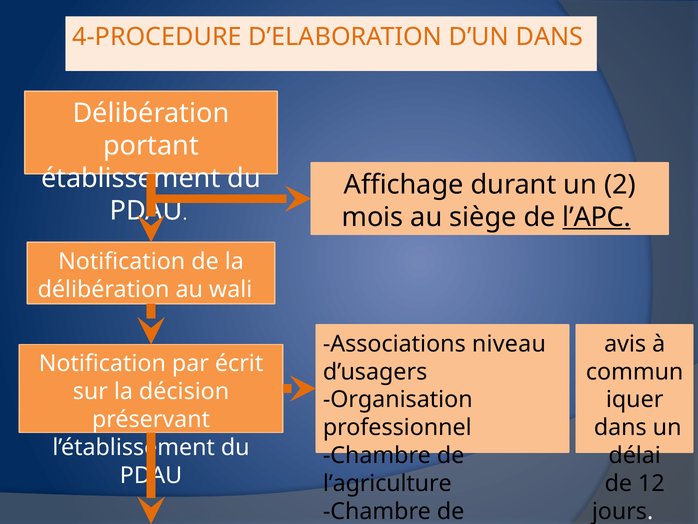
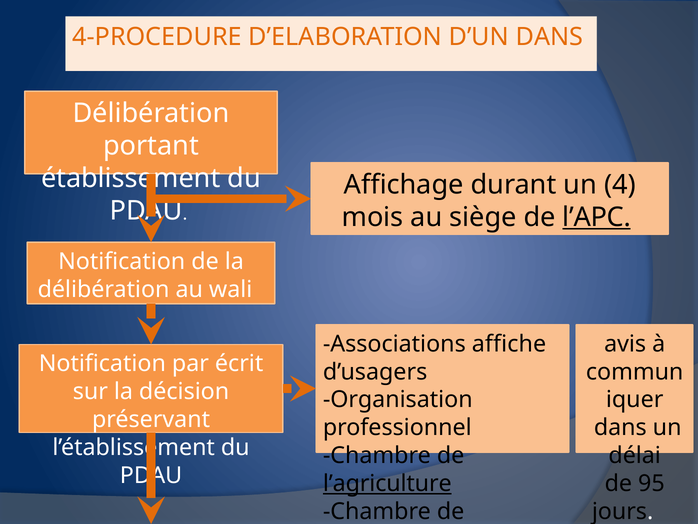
2: 2 -> 4
niveau: niveau -> affiche
l’agriculture underline: none -> present
12: 12 -> 95
